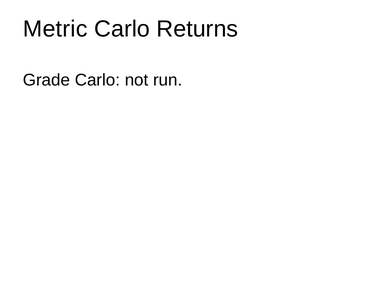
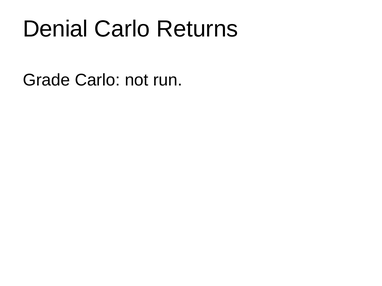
Metric: Metric -> Denial
